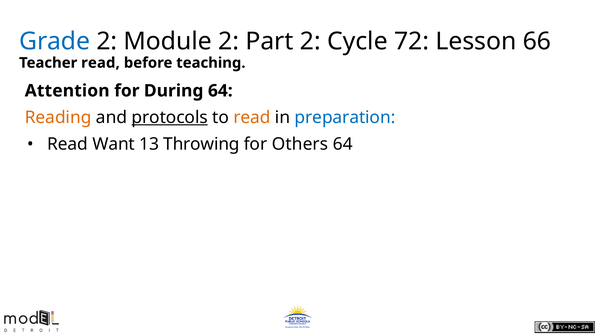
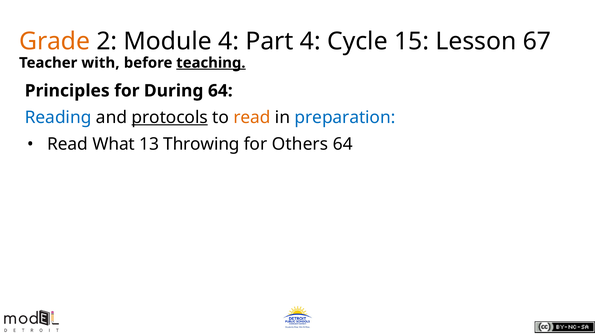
Grade colour: blue -> orange
Module 2: 2 -> 4
Part 2: 2 -> 4
72: 72 -> 15
66: 66 -> 67
Teacher read: read -> with
teaching underline: none -> present
Attention: Attention -> Principles
Reading colour: orange -> blue
Want: Want -> What
